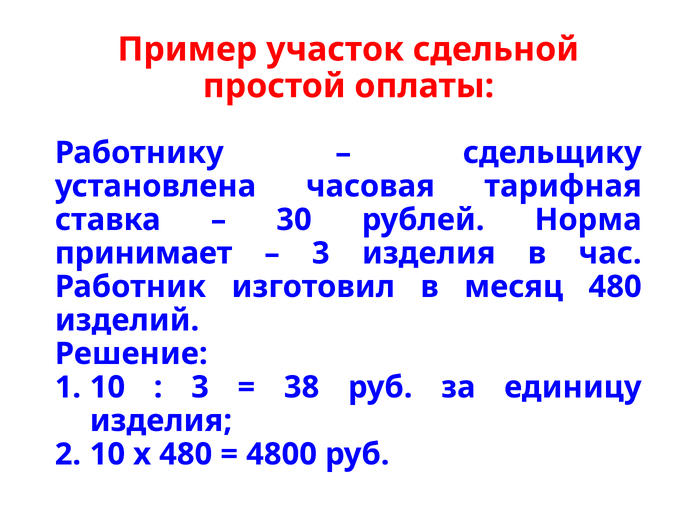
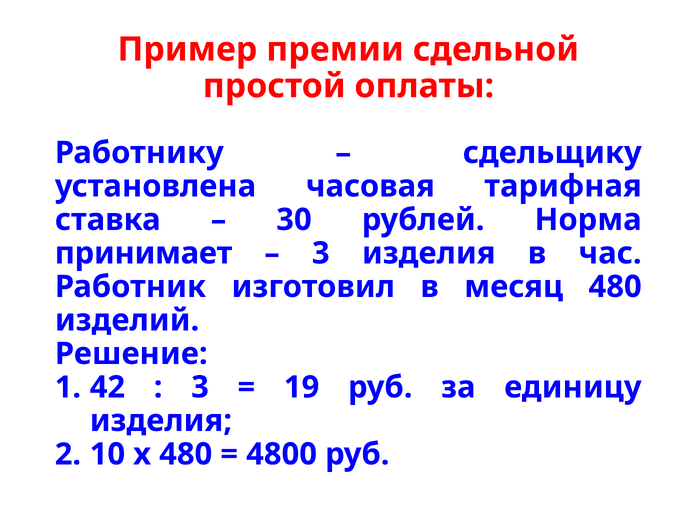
участок: участок -> премии
10 at (107, 387): 10 -> 42
38: 38 -> 19
